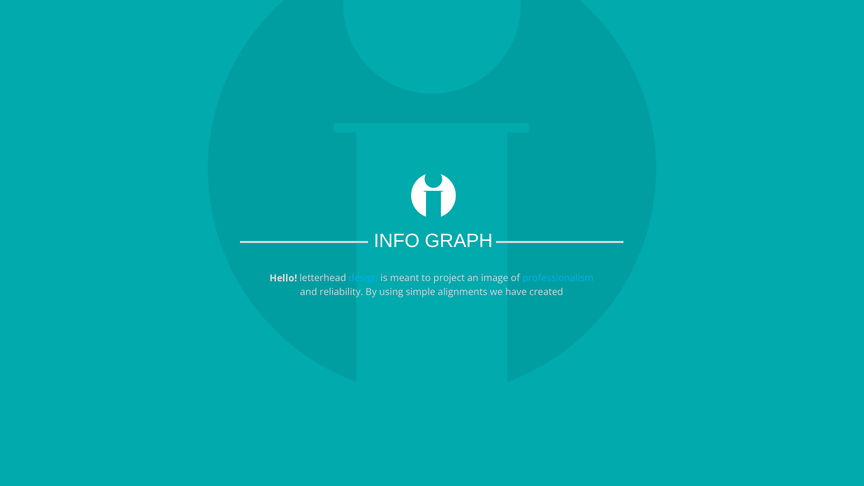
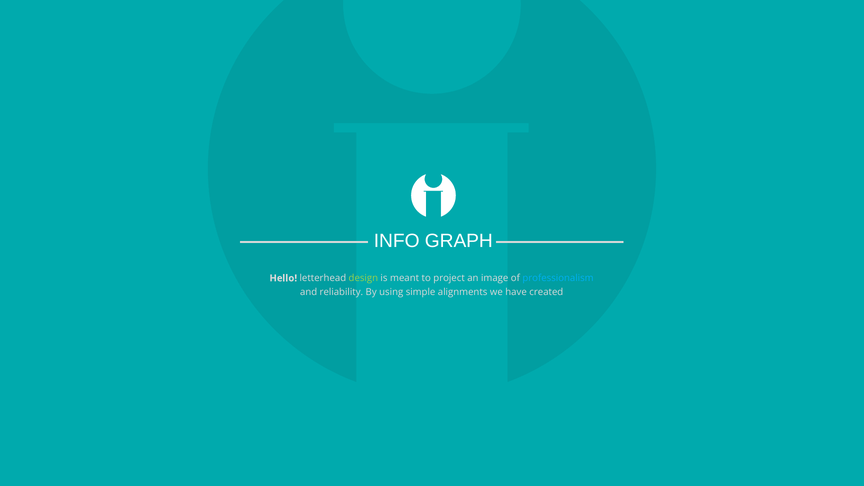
design colour: light blue -> light green
